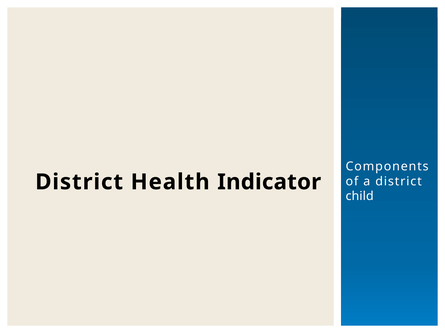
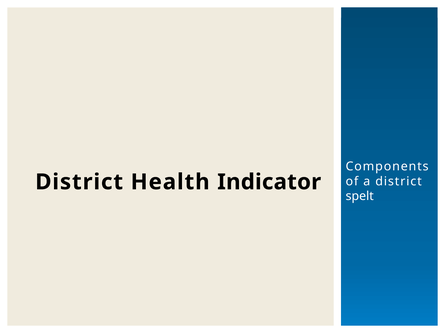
child: child -> spelt
